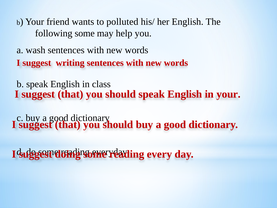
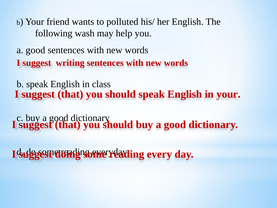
following some: some -> wash
wash at (36, 50): wash -> good
